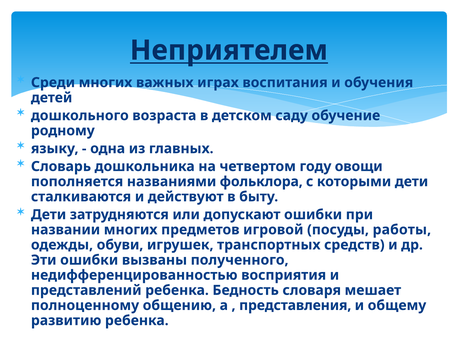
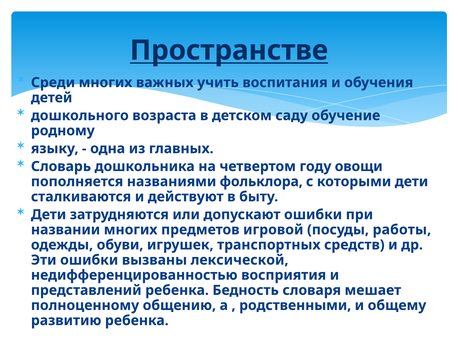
Неприятелем: Неприятелем -> Пространстве
играх: играх -> учить
полученного: полученного -> лексической
представления: представления -> родственными
